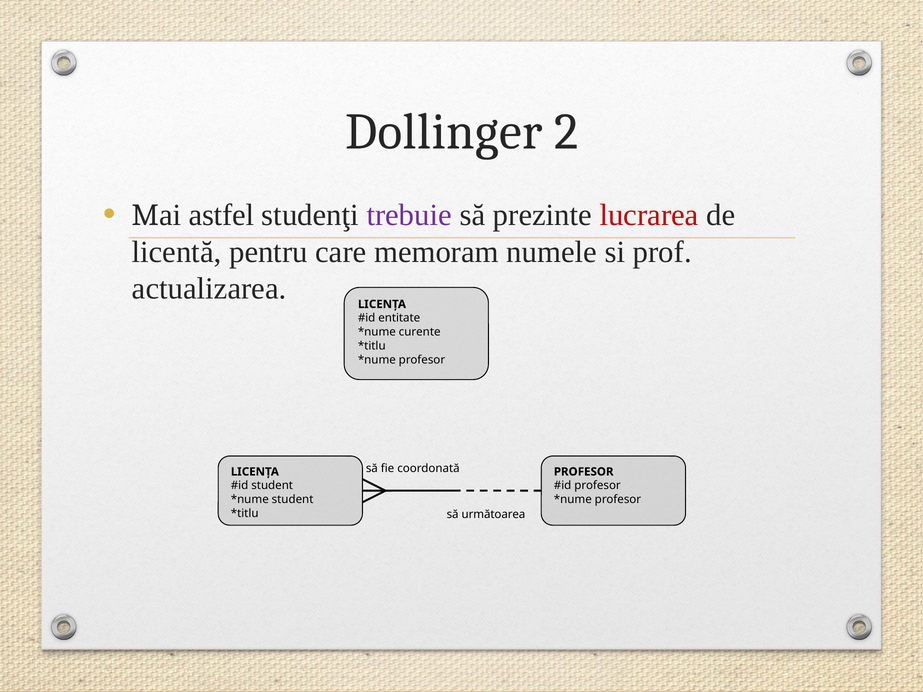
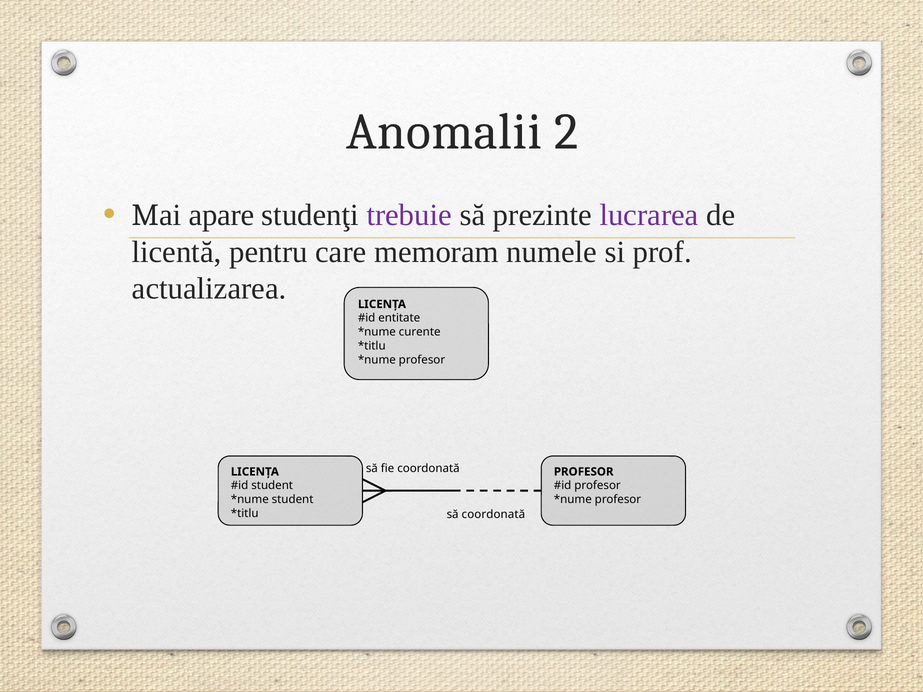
Dollinger: Dollinger -> Anomalii
astfel: astfel -> apare
lucrarea colour: red -> purple
să următoarea: următoarea -> coordonată
